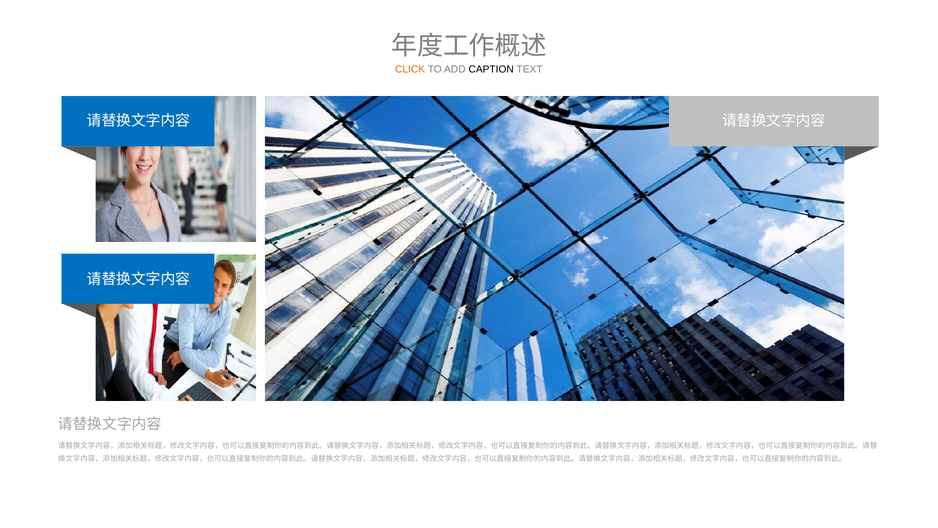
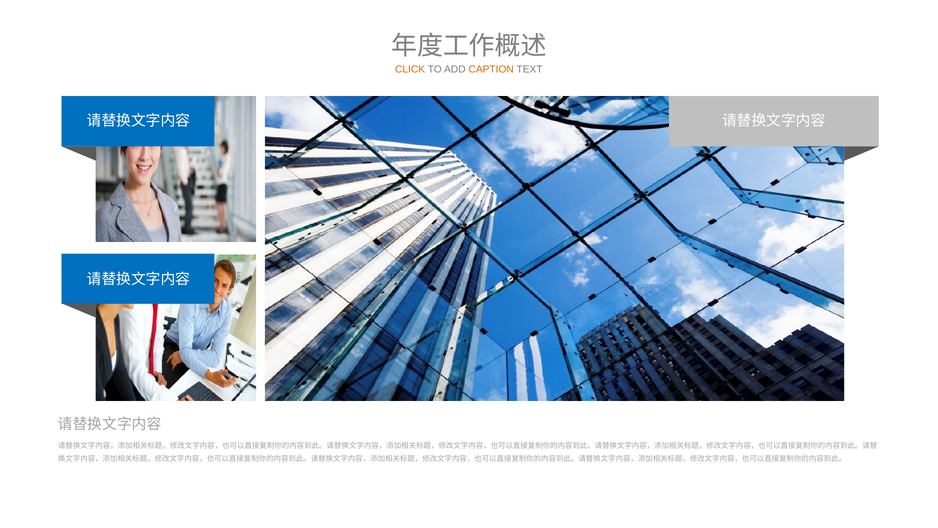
CAPTION colour: black -> orange
